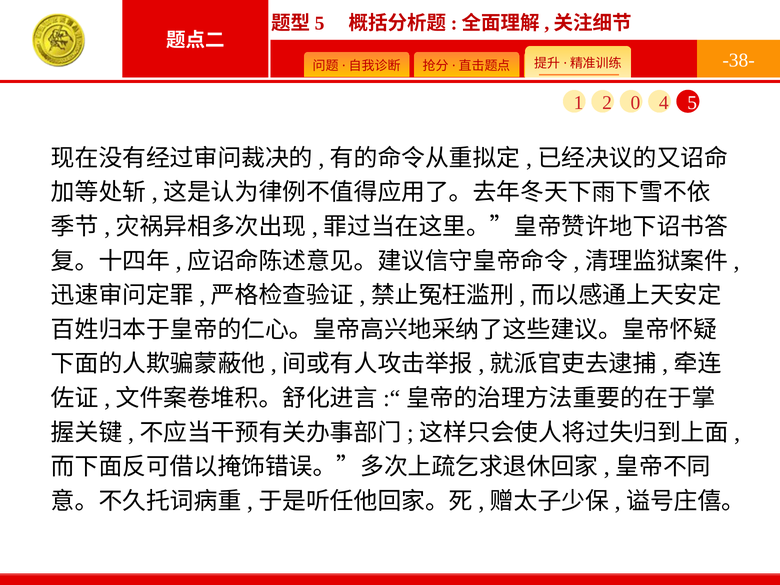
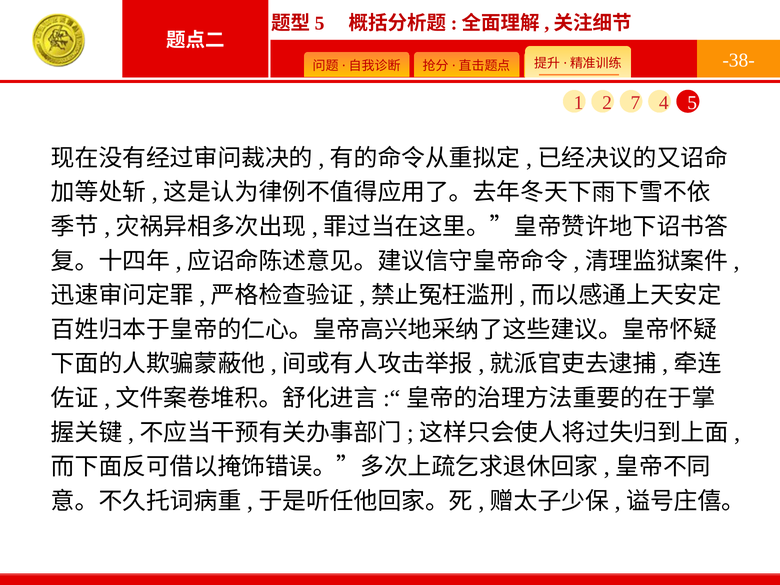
0: 0 -> 7
